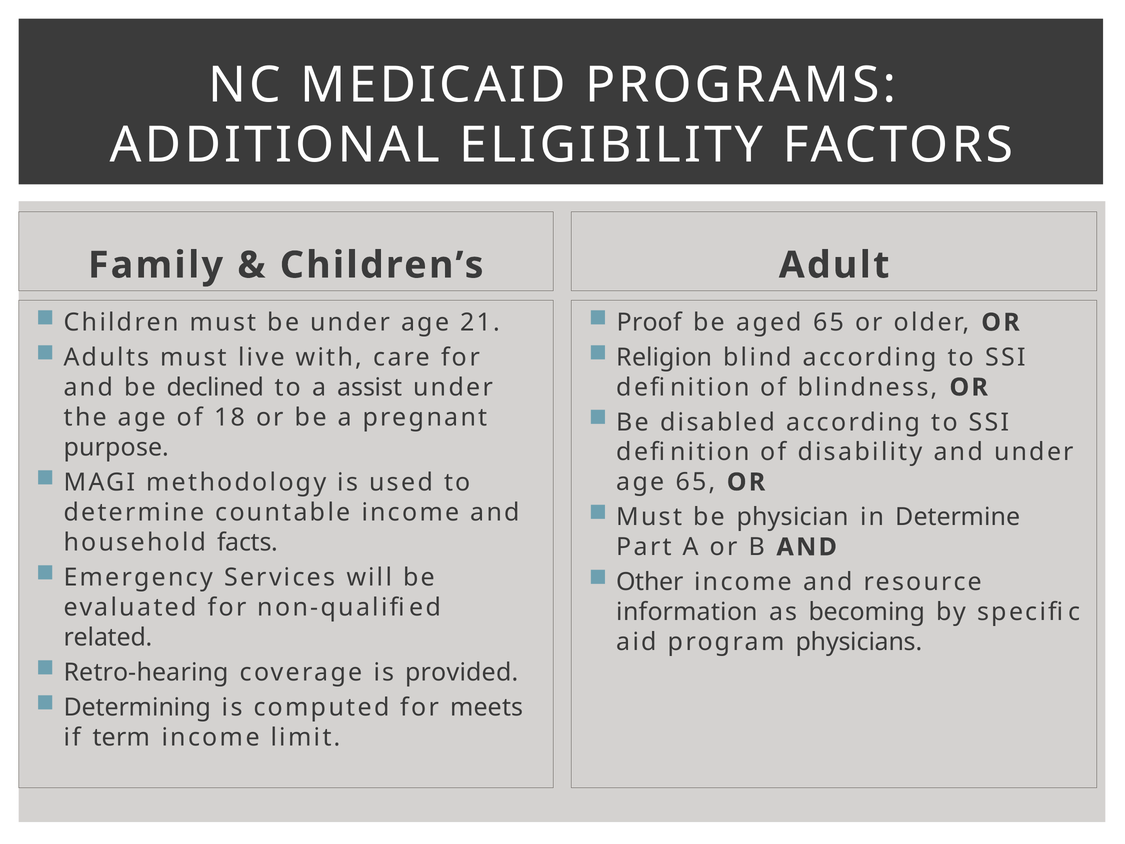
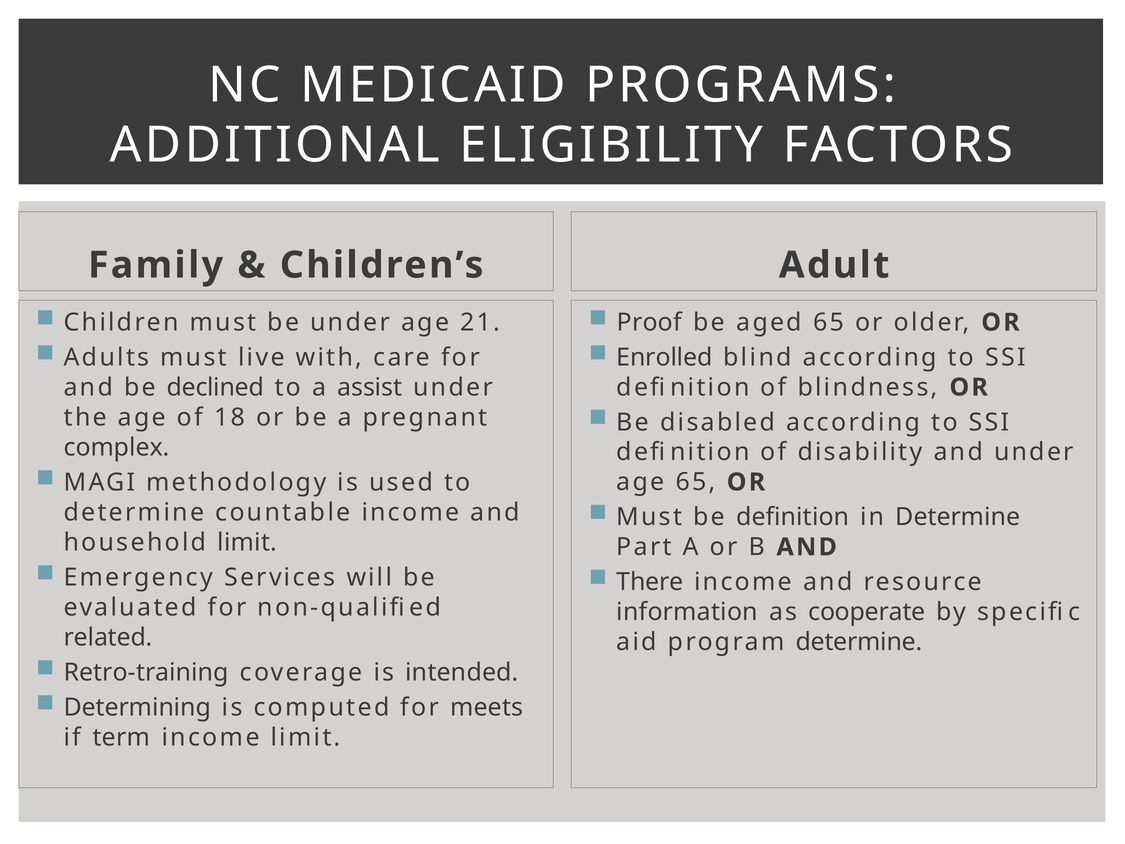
Religion: Religion -> Enrolled
purpose: purpose -> complex
be physician: physician -> definition
household facts: facts -> limit
Other: Other -> There
becoming: becoming -> cooperate
program physicians: physicians -> determine
Retro-hearing: Retro-hearing -> Retro-training
provided: provided -> intended
